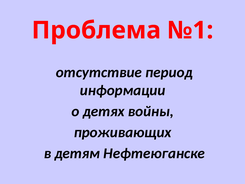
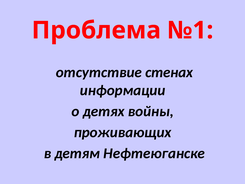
период: период -> стенах
